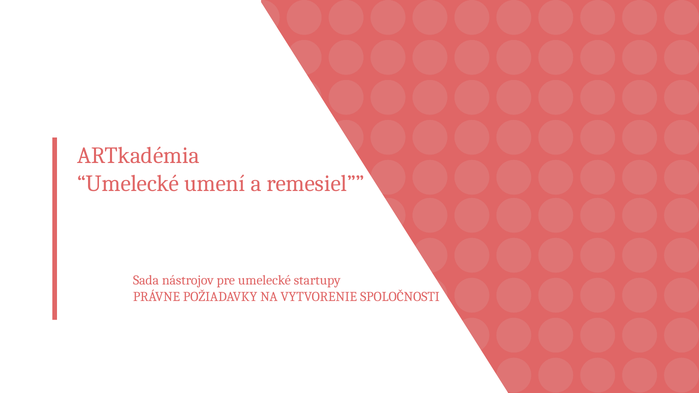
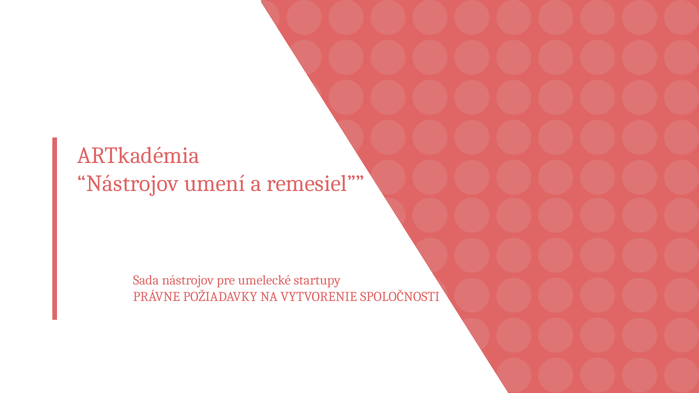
Umelecké at (128, 184): Umelecké -> Nástrojov
